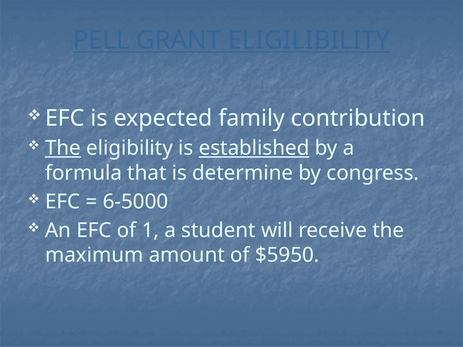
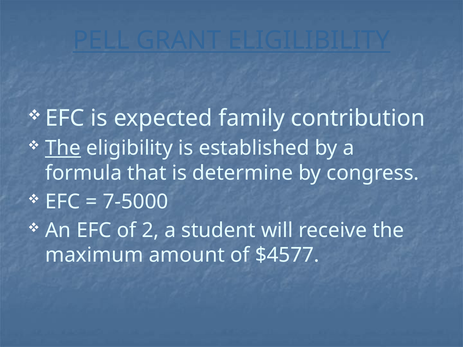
established underline: present -> none
6-5000: 6-5000 -> 7-5000
1: 1 -> 2
$5950: $5950 -> $4577
